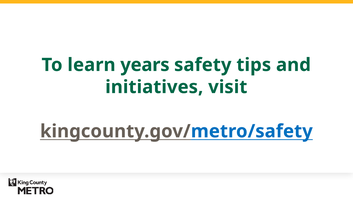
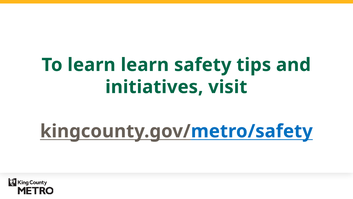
learn years: years -> learn
